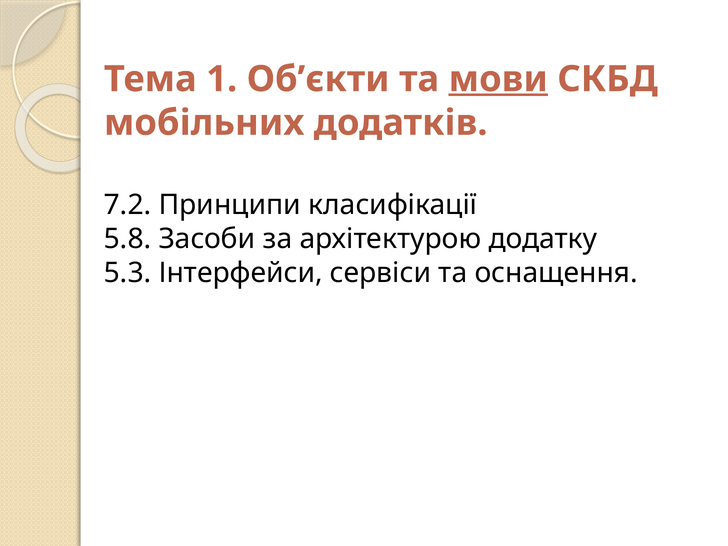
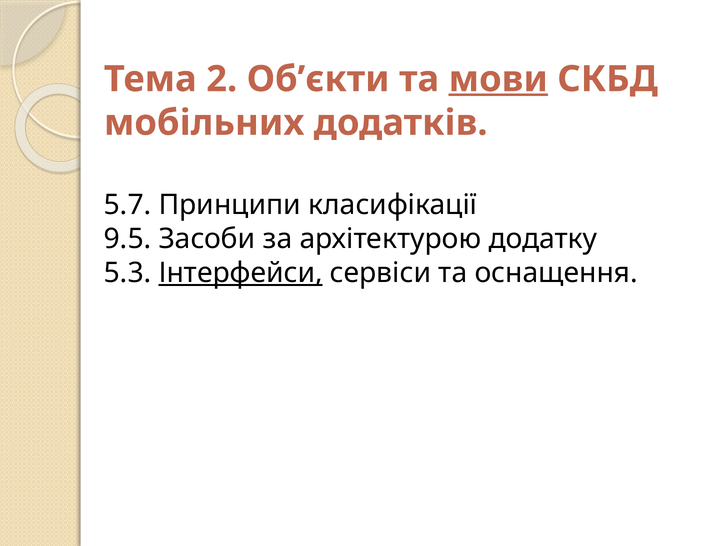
1: 1 -> 2
7.2: 7.2 -> 5.7
5.8: 5.8 -> 9.5
Інтерфейси underline: none -> present
